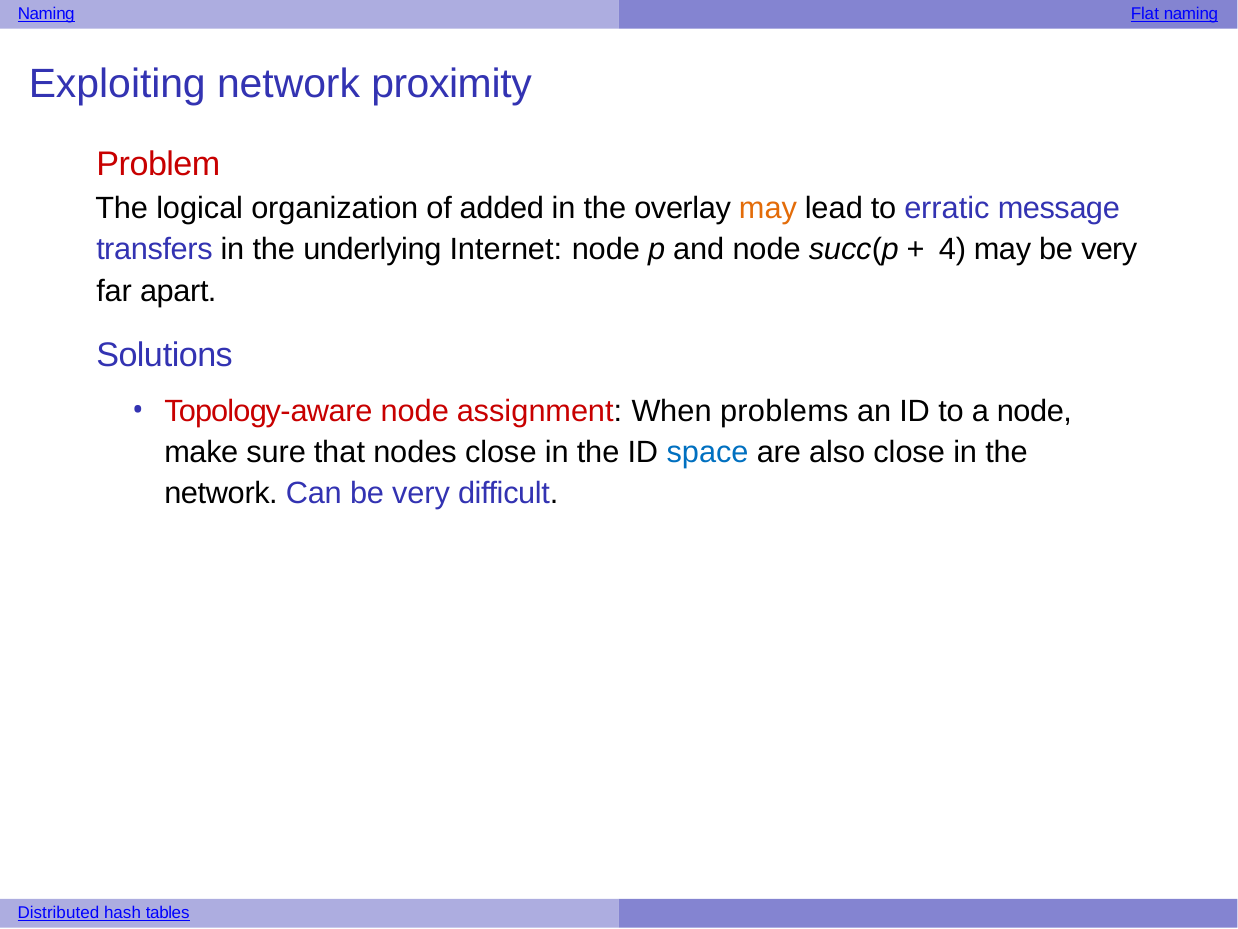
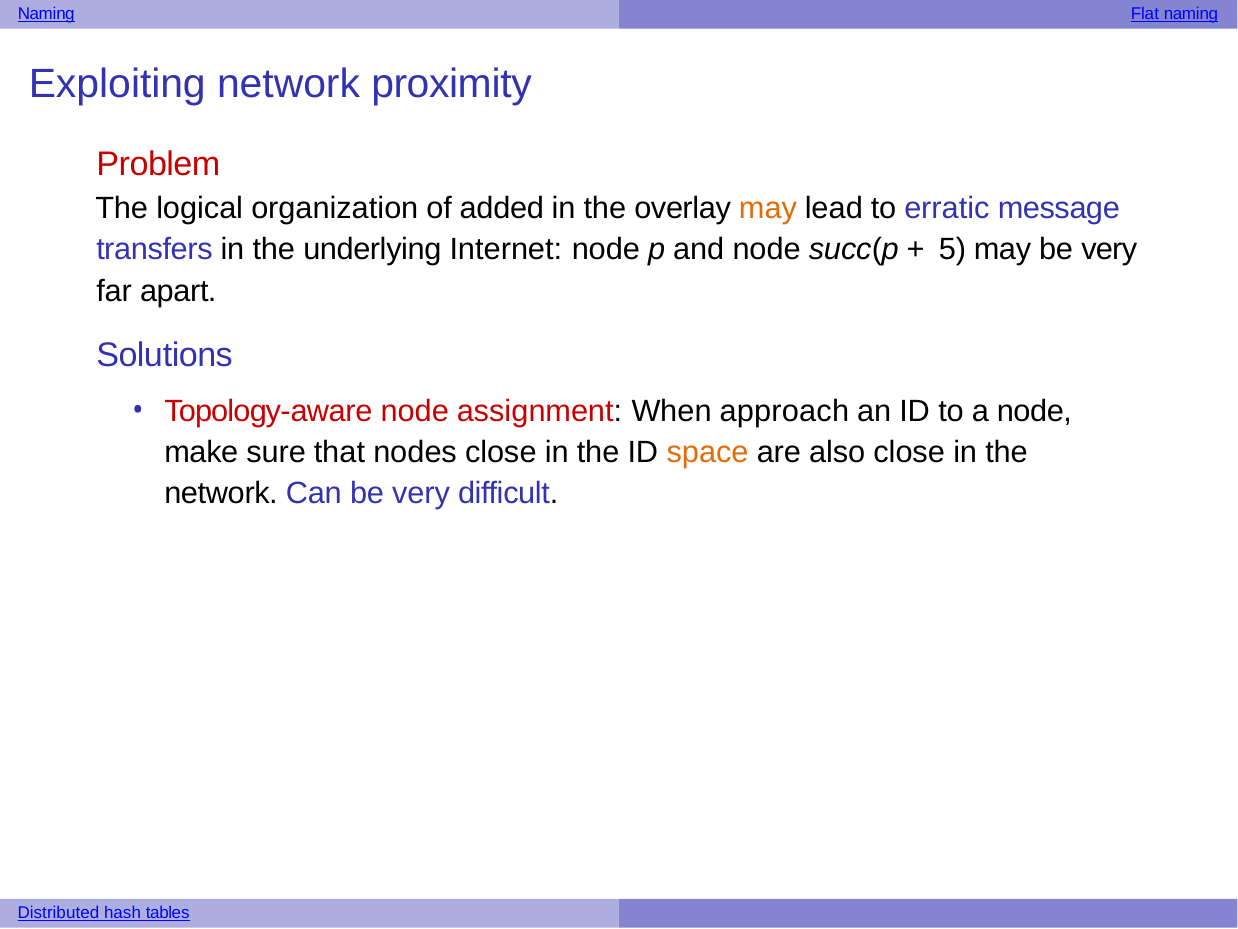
4: 4 -> 5
problems: problems -> approach
space colour: blue -> orange
